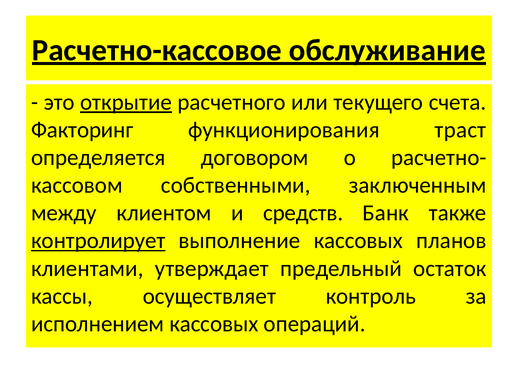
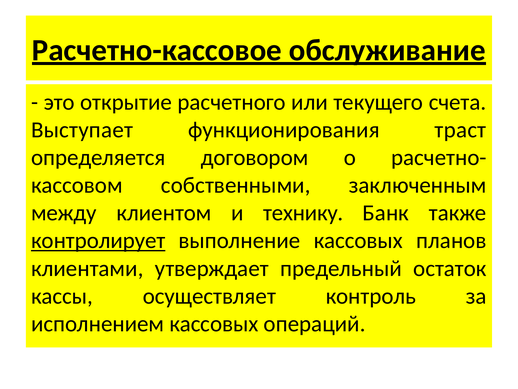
открытие underline: present -> none
Факторинг: Факторинг -> Выступает
средств: средств -> технику
